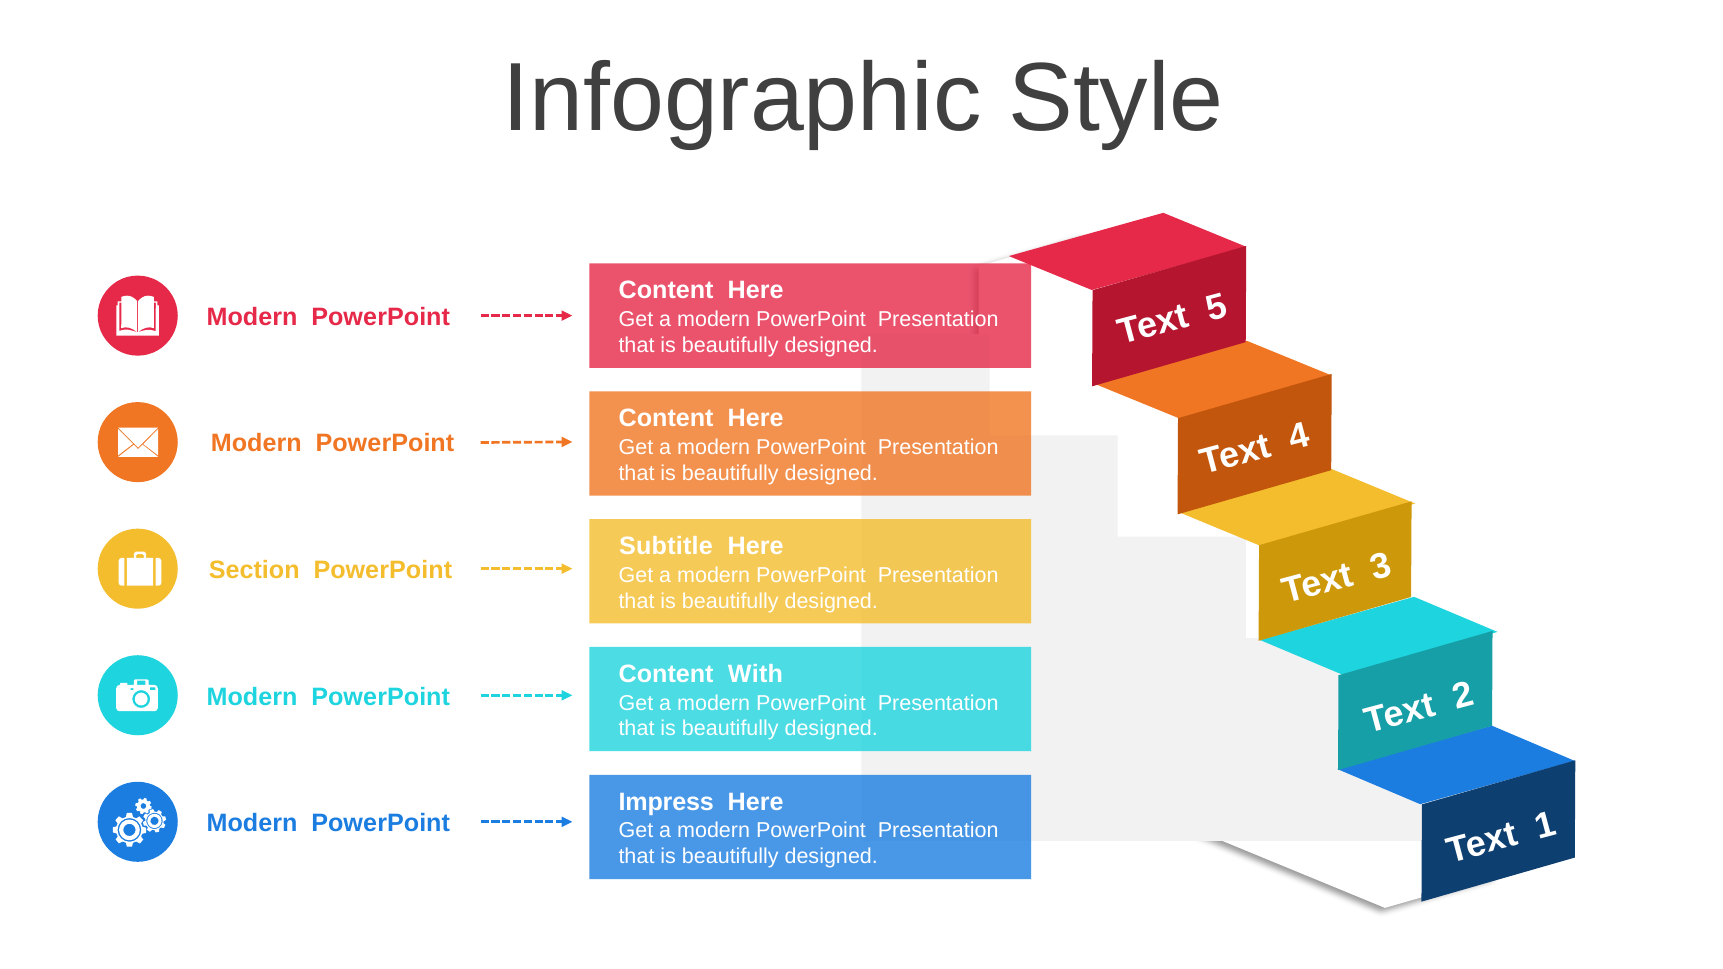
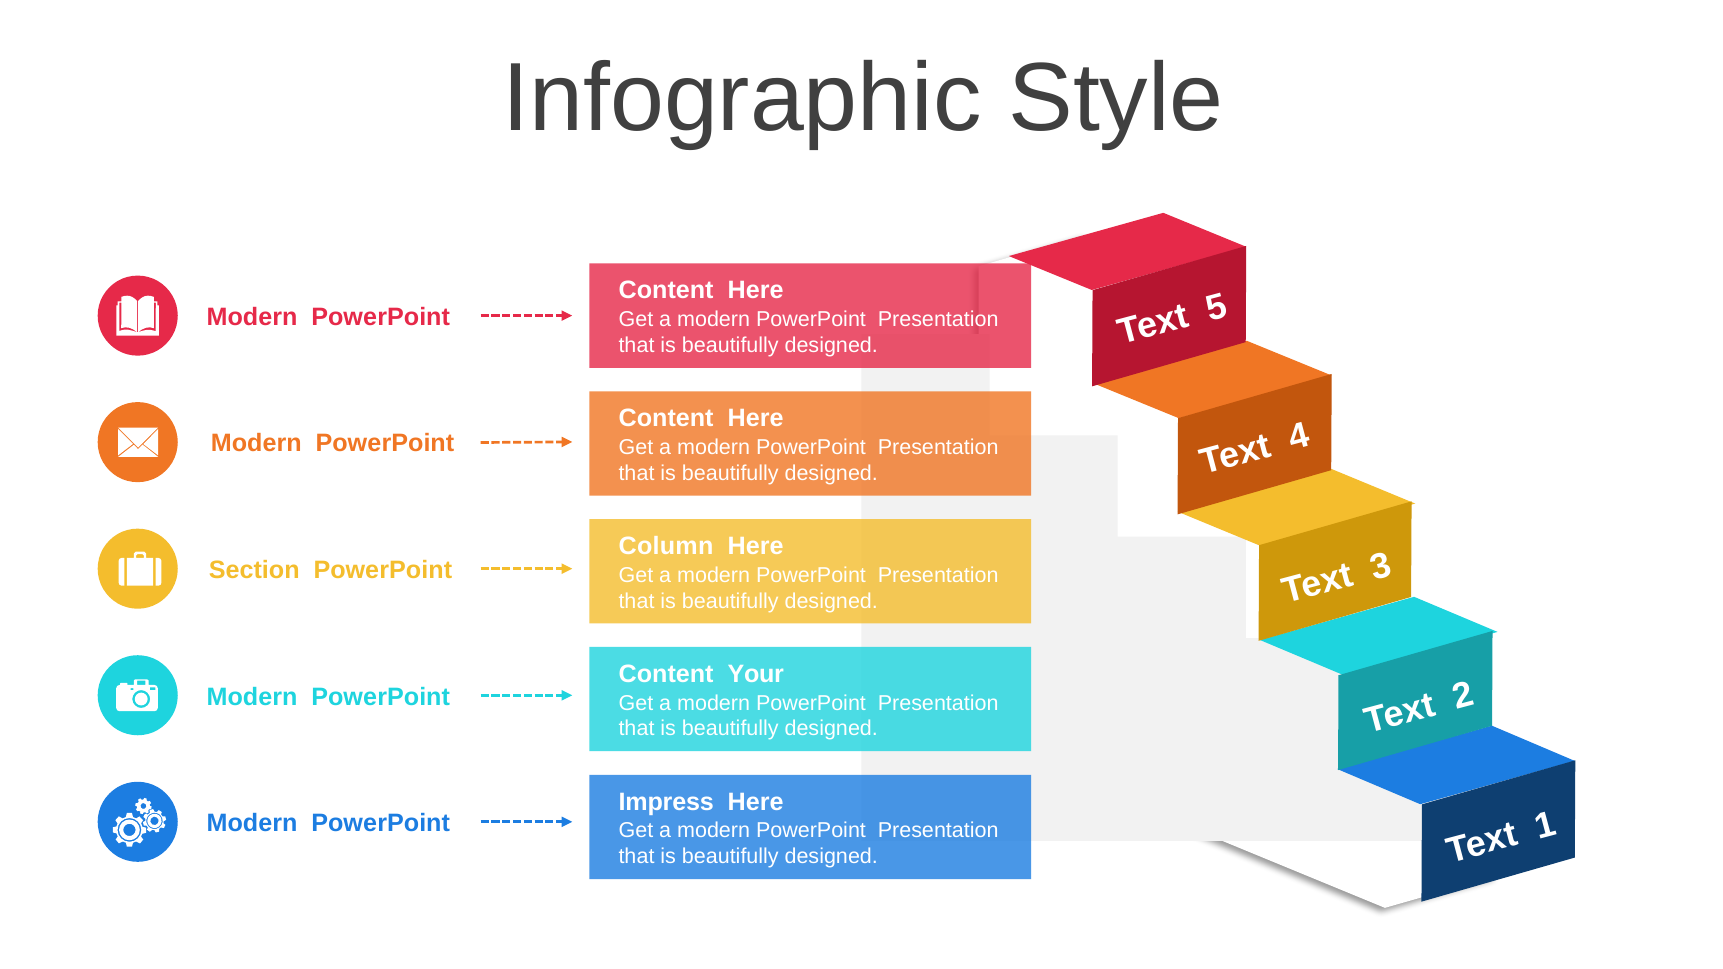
Subtitle: Subtitle -> Column
With: With -> Your
